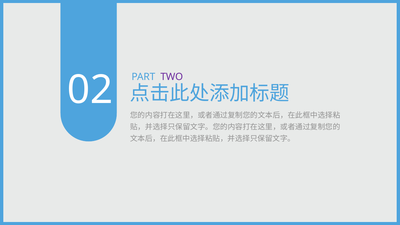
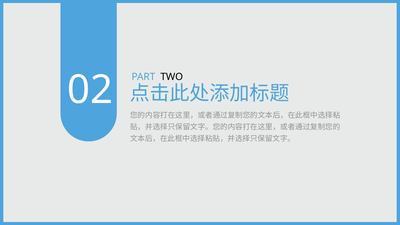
TWO colour: purple -> black
